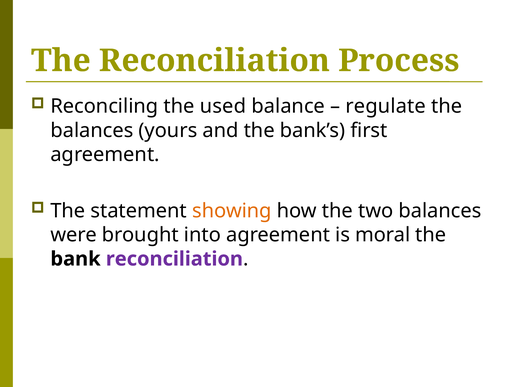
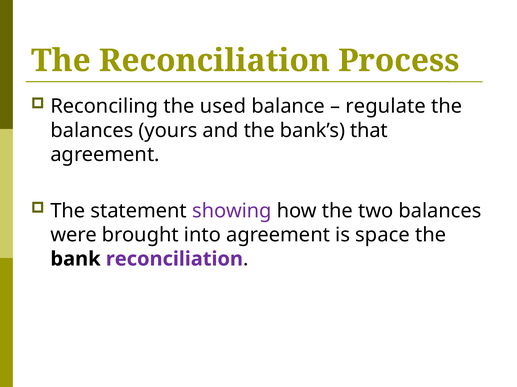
first: first -> that
showing colour: orange -> purple
moral: moral -> space
